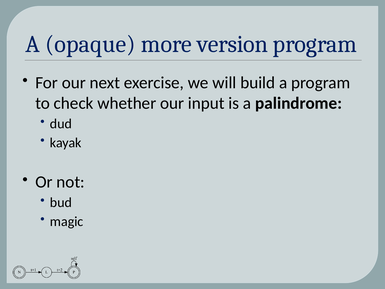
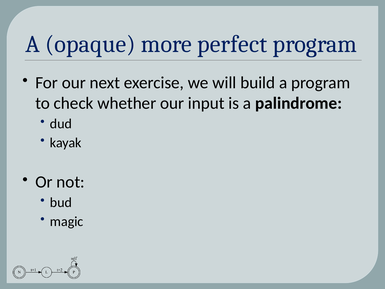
version: version -> perfect
